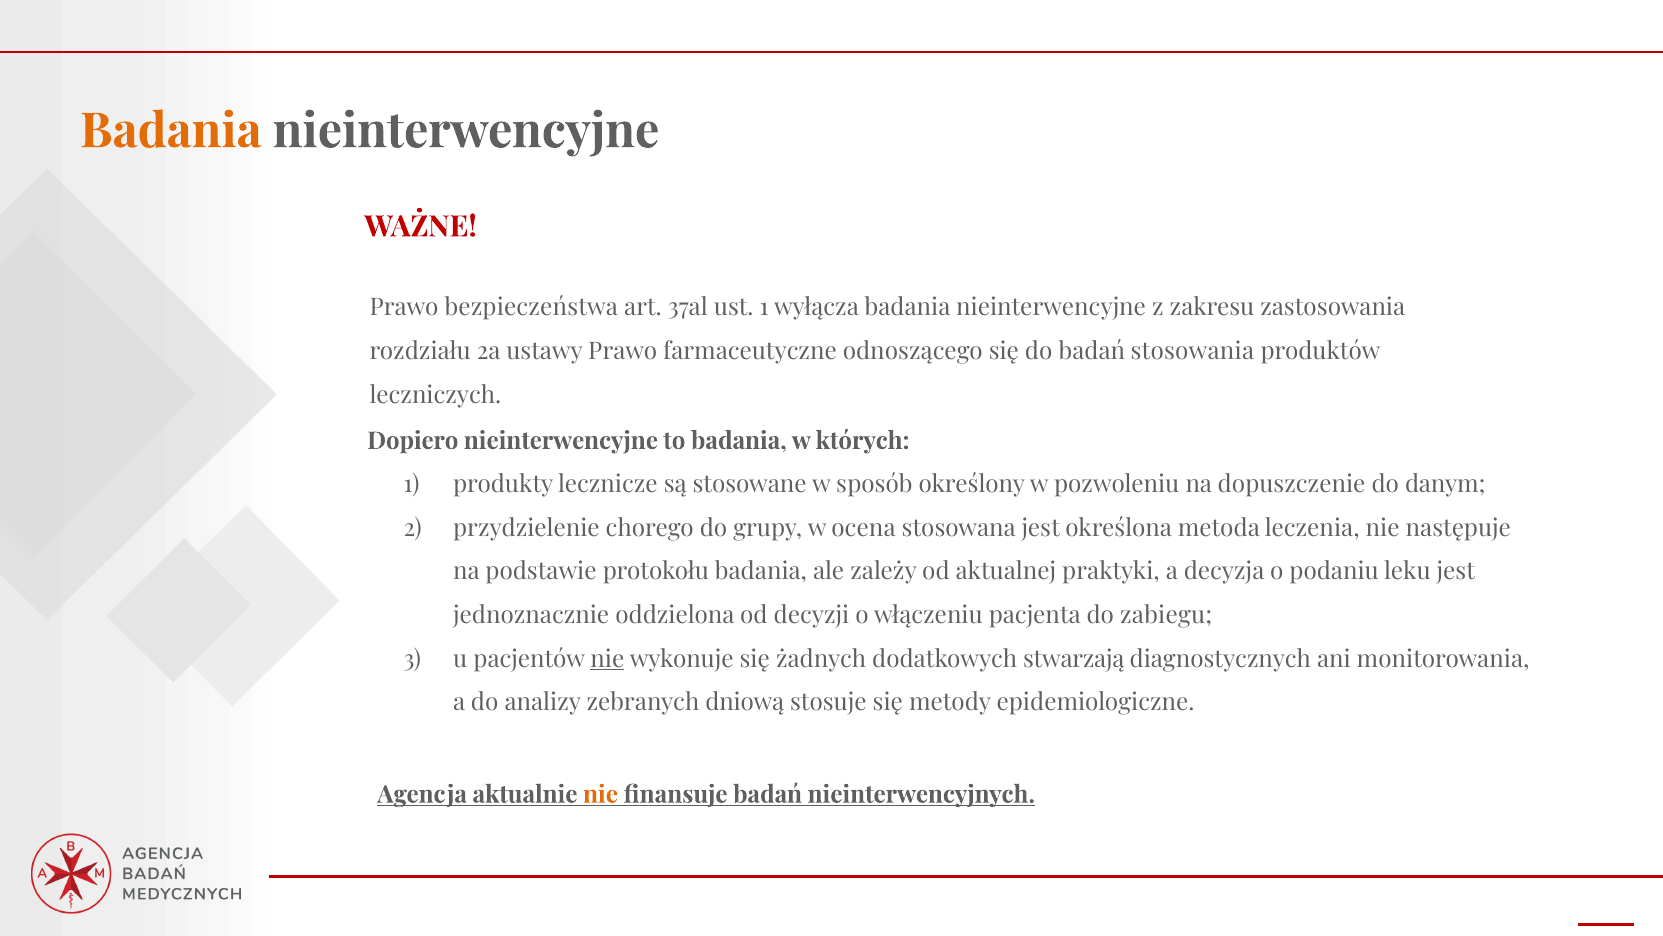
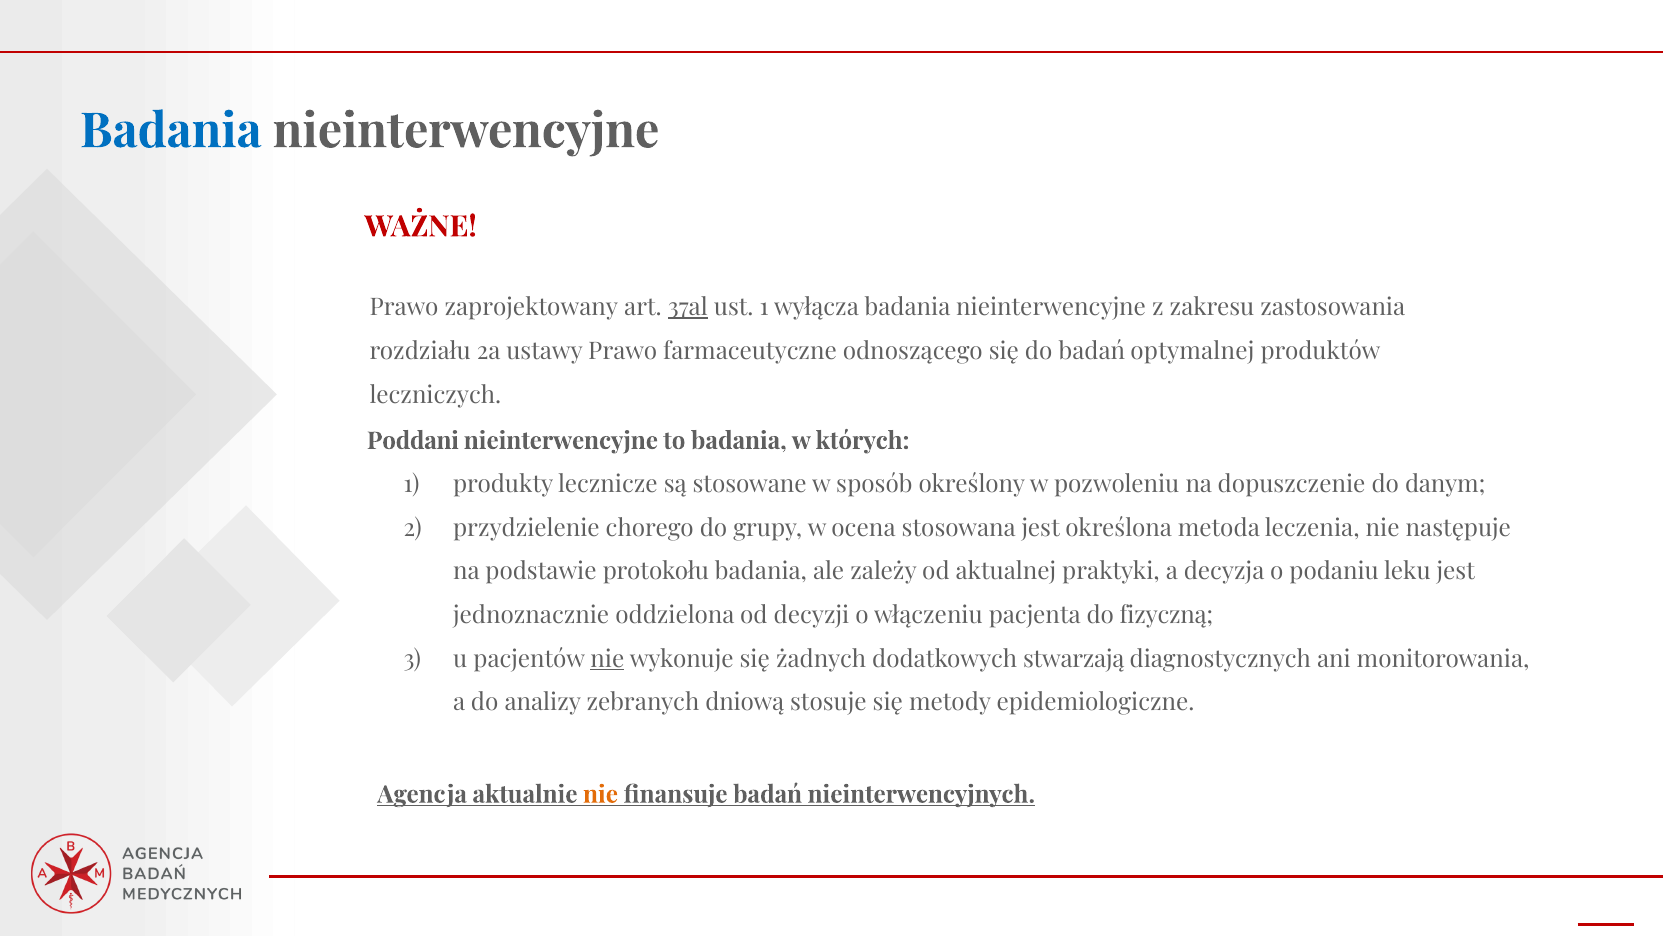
Badania at (171, 131) colour: orange -> blue
bezpieczeństwa: bezpieczeństwa -> zaprojektowany
37al underline: none -> present
stosowania: stosowania -> optymalnej
Dopiero: Dopiero -> Poddani
zabiegu: zabiegu -> fizyczną
